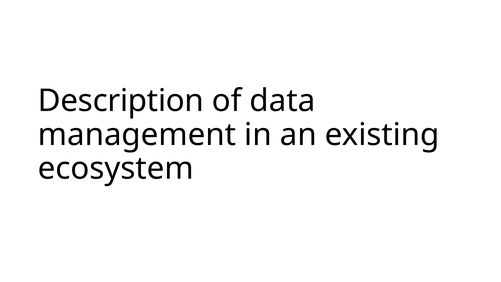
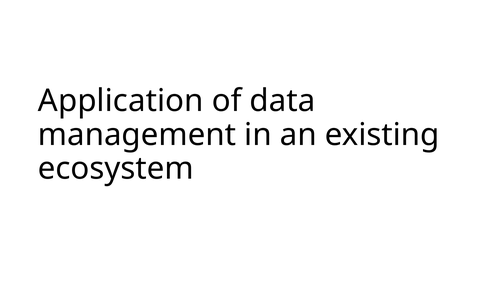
Description: Description -> Application
